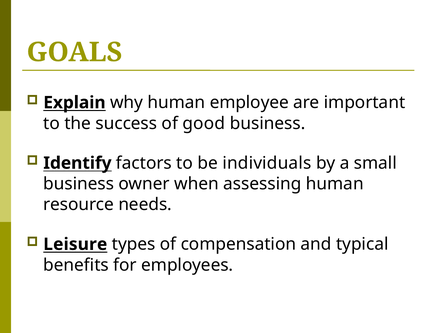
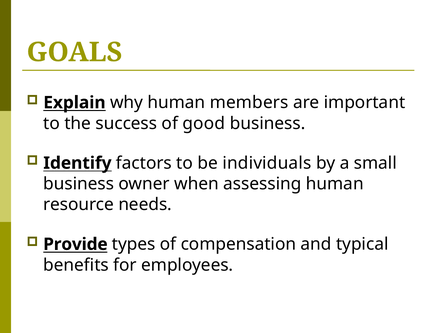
employee: employee -> members
Leisure: Leisure -> Provide
